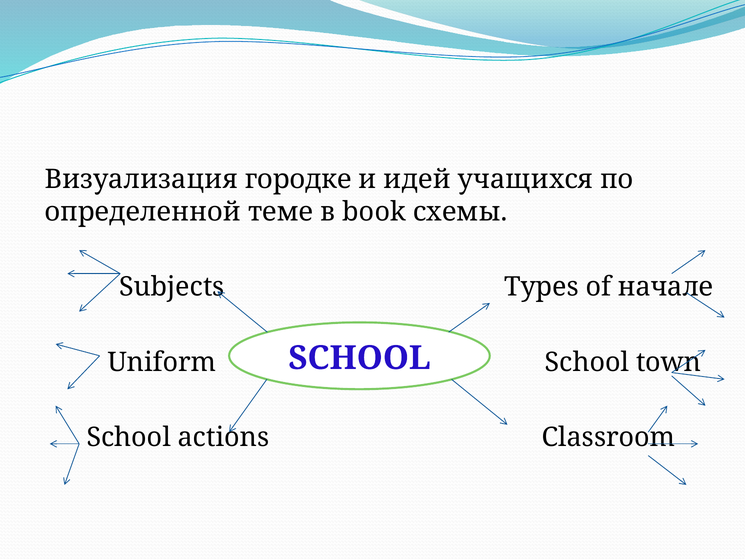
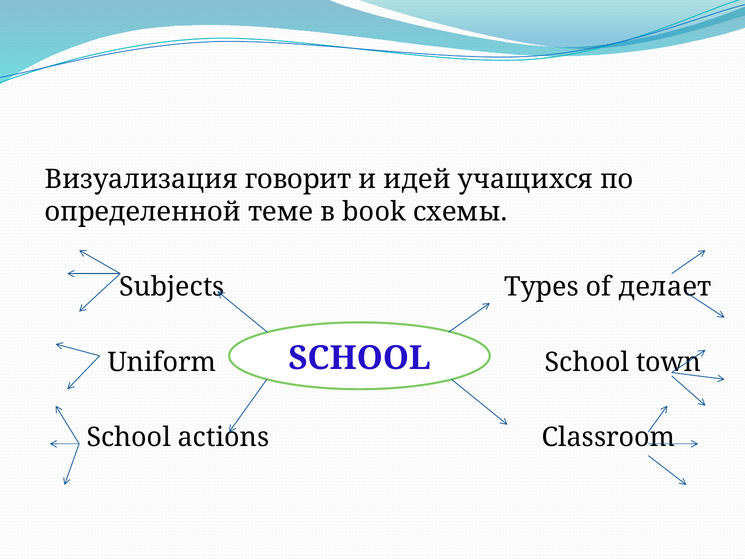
городке: городке -> говорит
начале: начале -> делает
